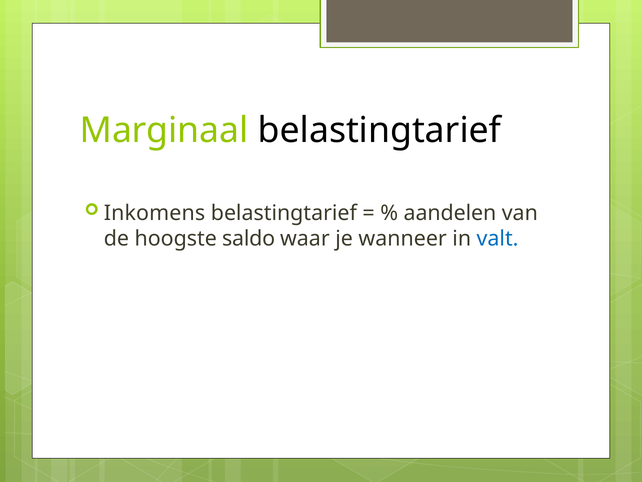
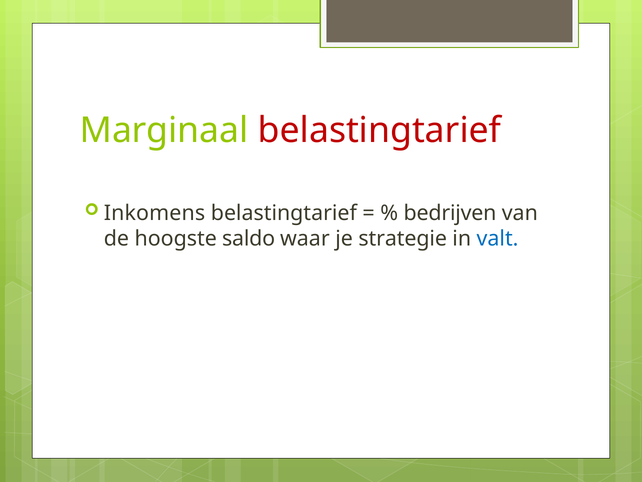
belastingtarief at (380, 130) colour: black -> red
aandelen: aandelen -> bedrijven
wanneer: wanneer -> strategie
